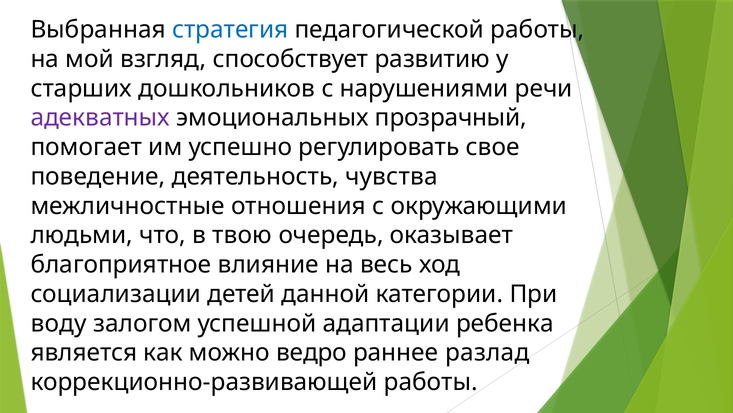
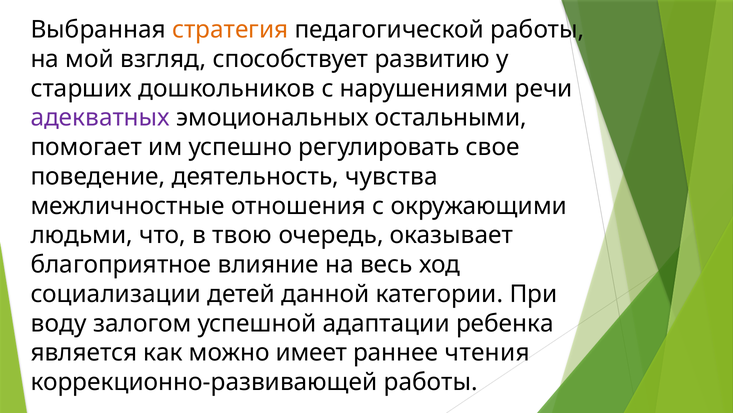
стратегия colour: blue -> orange
прозрачный: прозрачный -> остальными
ведро: ведро -> имеет
разлад: разлад -> чтения
